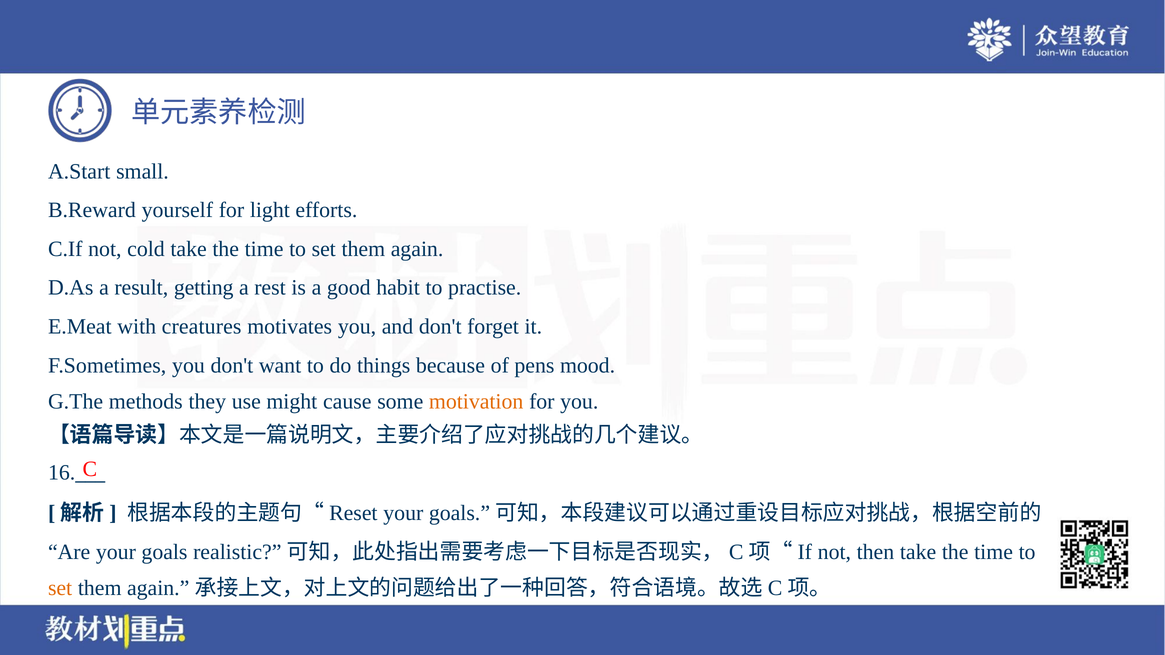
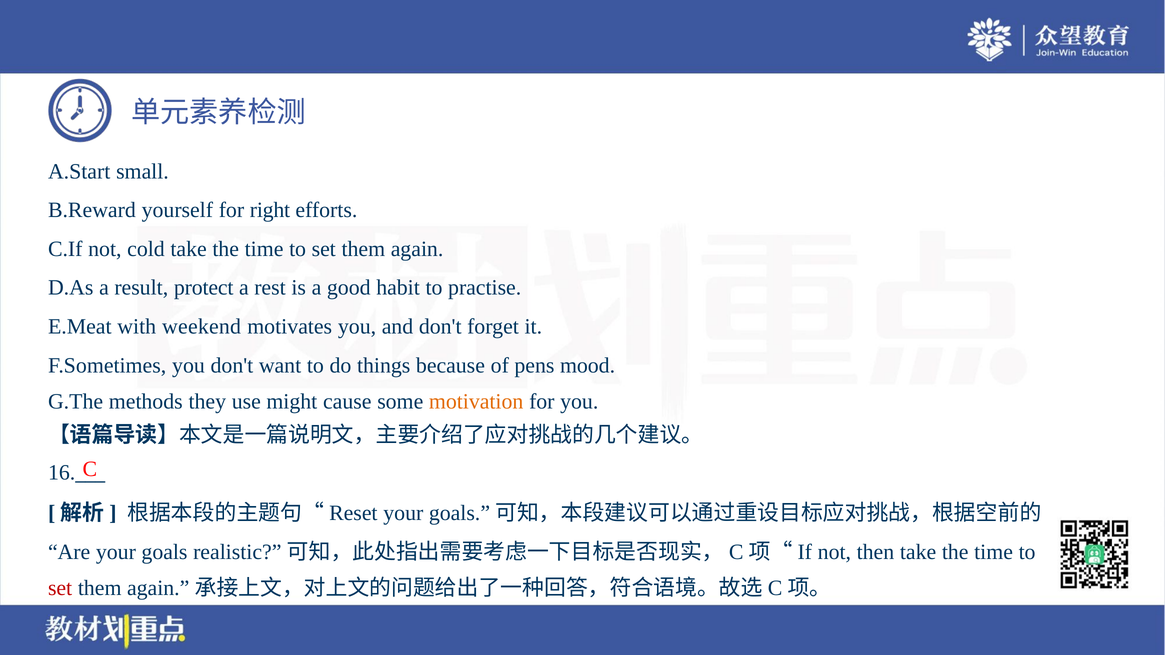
light: light -> right
getting: getting -> protect
creatures: creatures -> weekend
set at (60, 588) colour: orange -> red
